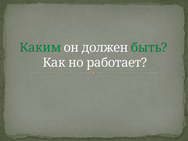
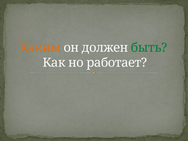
Каким colour: green -> orange
